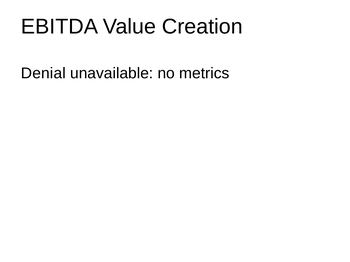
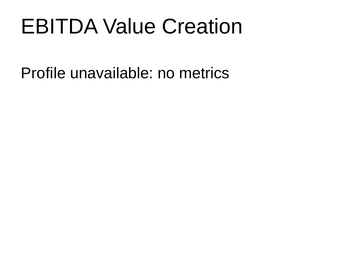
Denial: Denial -> Profile
